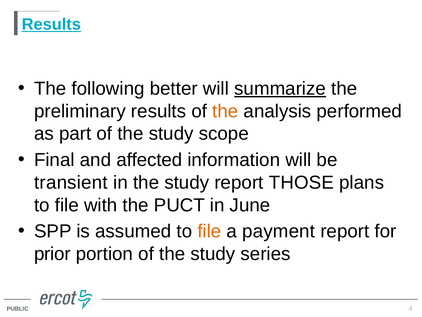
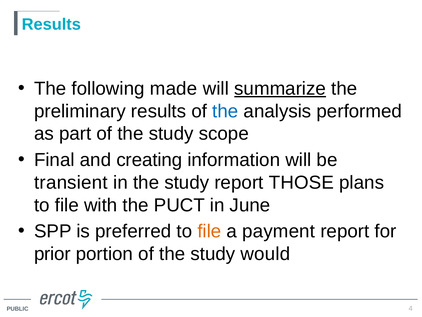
Results at (51, 24) underline: present -> none
better: better -> made
the at (225, 111) colour: orange -> blue
affected: affected -> creating
assumed: assumed -> preferred
series: series -> would
